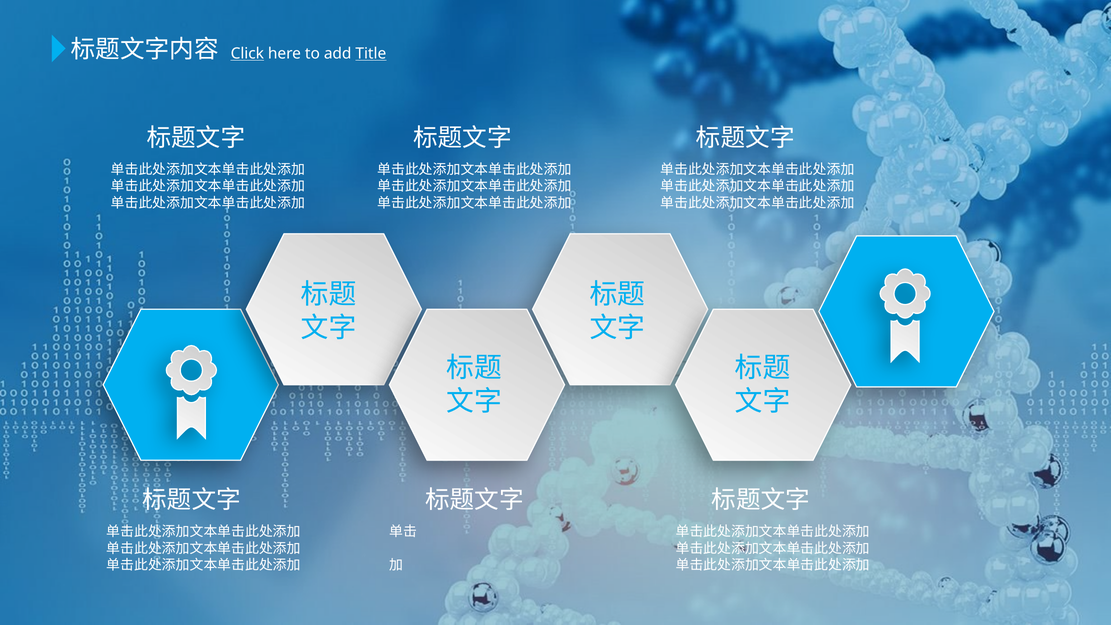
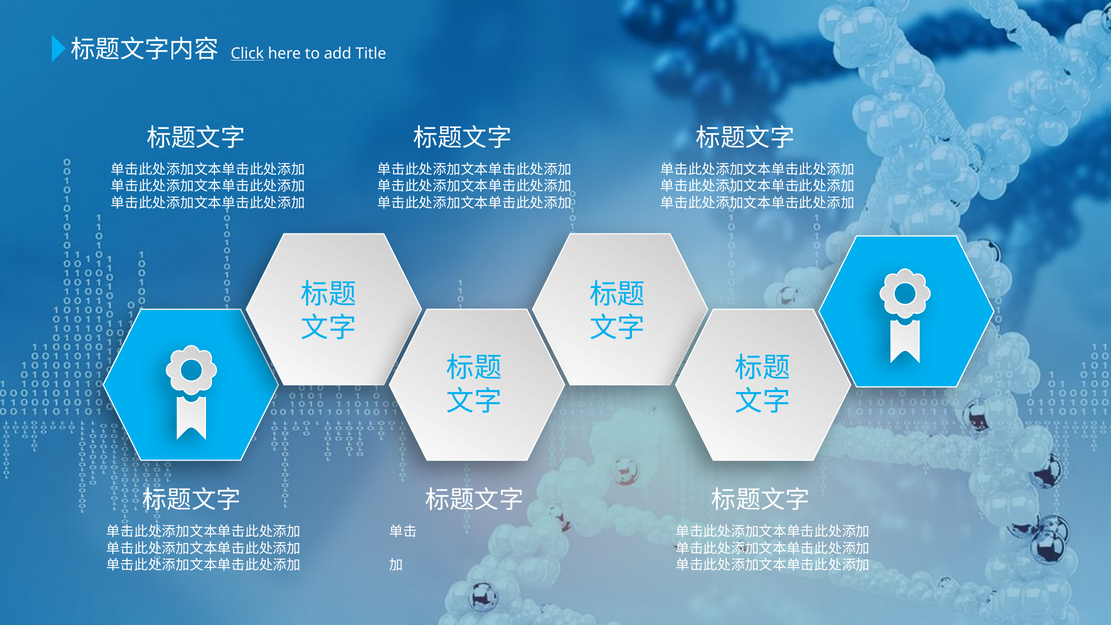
Title underline: present -> none
